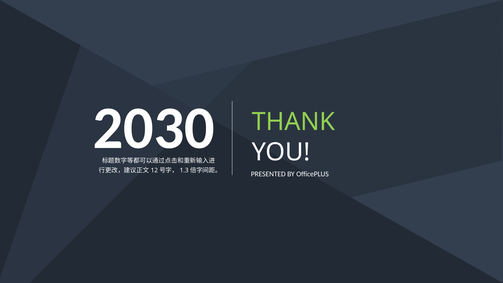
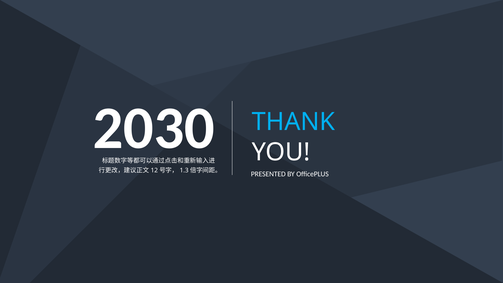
THANK colour: light green -> light blue
